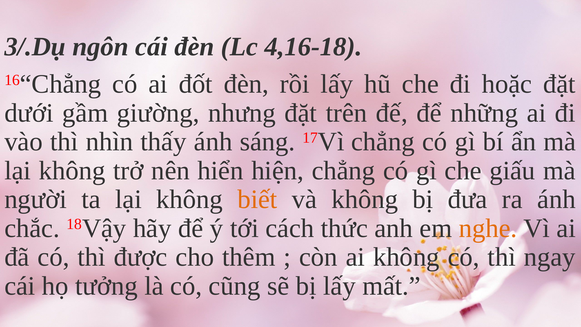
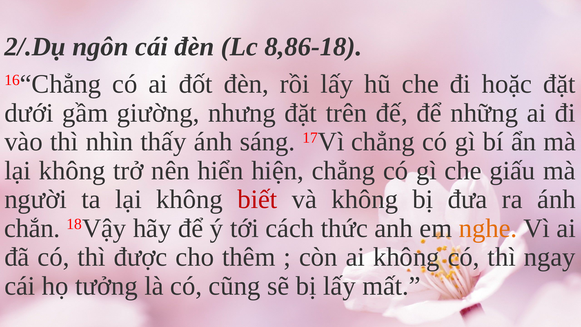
3/.Dụ: 3/.Dụ -> 2/.Dụ
4,16-18: 4,16-18 -> 8,86-18
biết colour: orange -> red
chắc: chắc -> chắn
